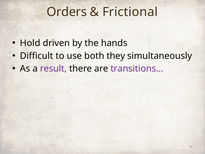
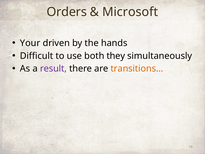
Frictional: Frictional -> Microsoft
Hold: Hold -> Your
transitions… colour: purple -> orange
